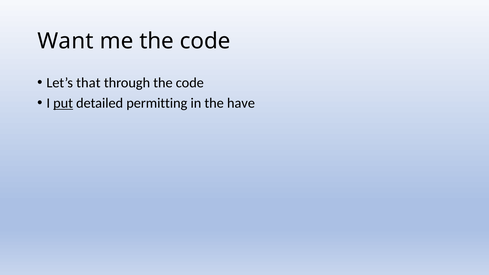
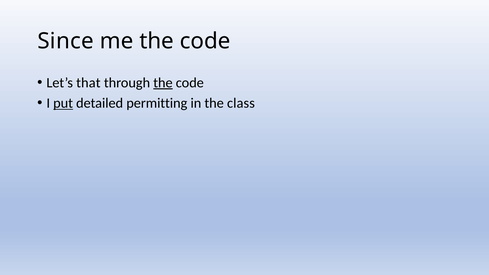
Want: Want -> Since
the at (163, 83) underline: none -> present
have: have -> class
